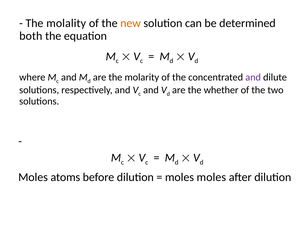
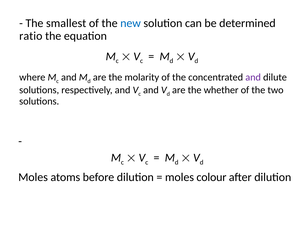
molality: molality -> smallest
new colour: orange -> blue
both: both -> ratio
moles moles: moles -> colour
